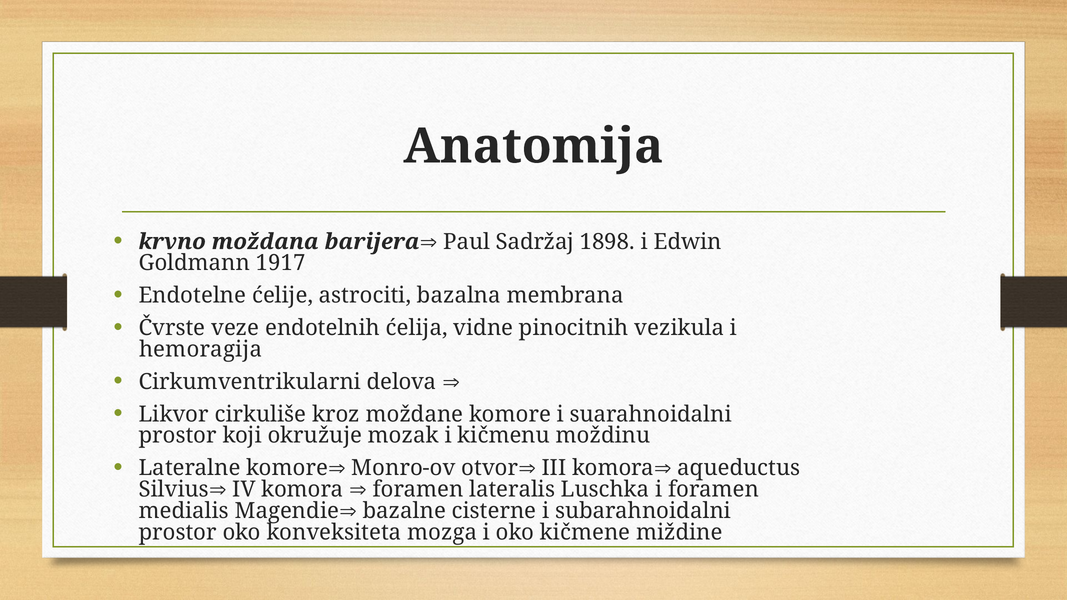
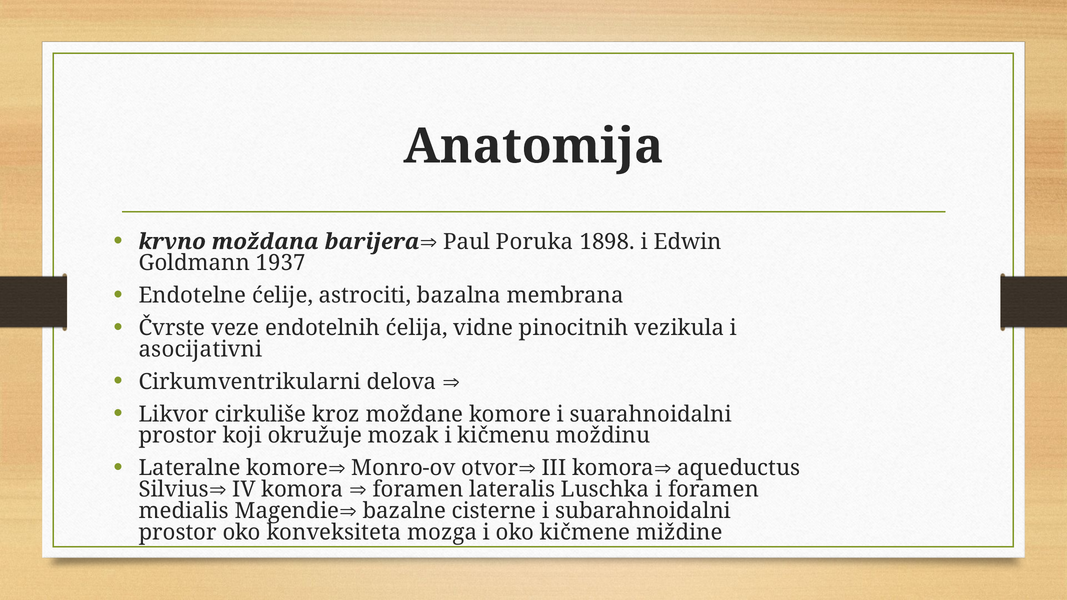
Sadržaj: Sadržaj -> Poruka
1917: 1917 -> 1937
hemoragija: hemoragija -> asocijativni
